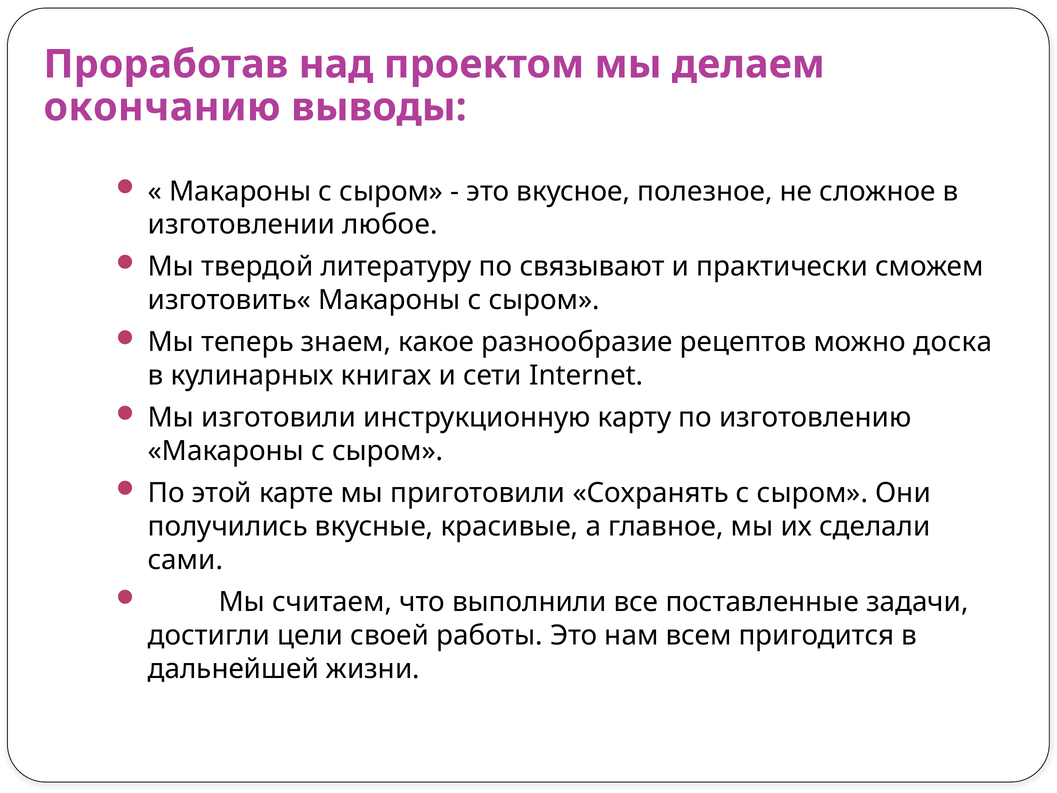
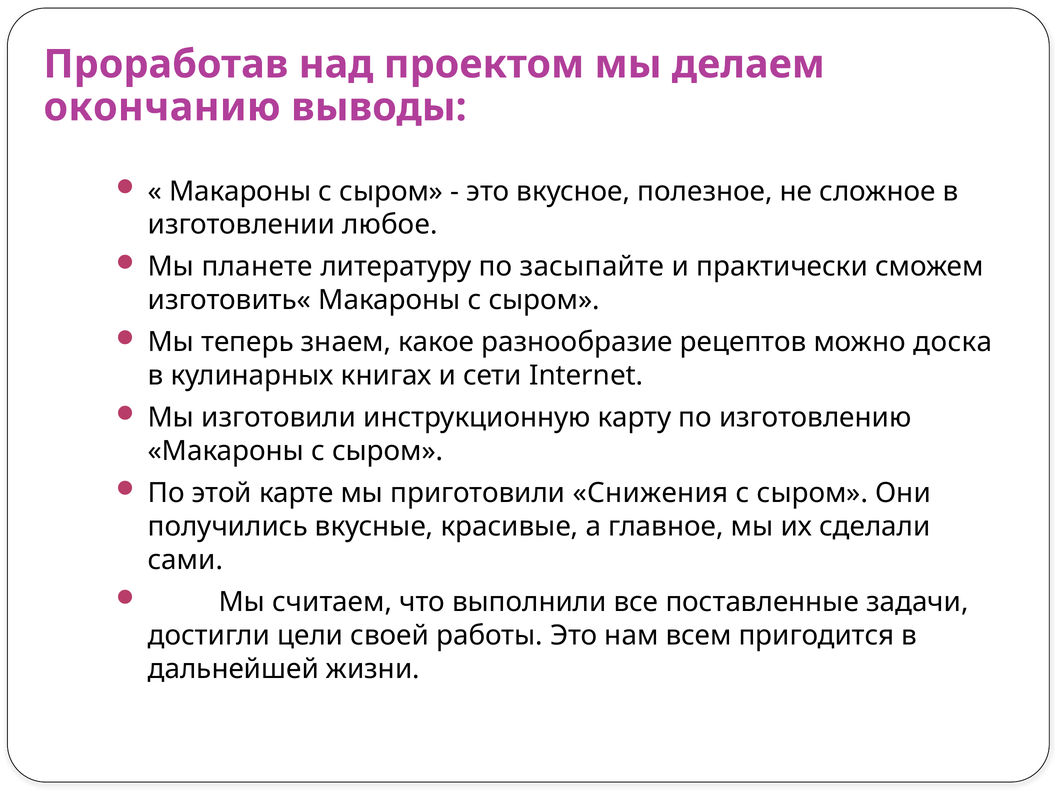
твердой: твердой -> планете
связывают: связывают -> засыпайте
Сохранять: Сохранять -> Снижения
